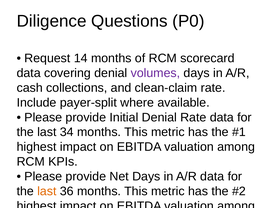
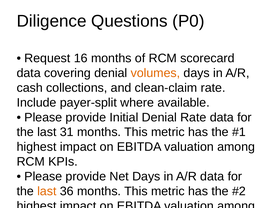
14: 14 -> 16
volumes colour: purple -> orange
34: 34 -> 31
